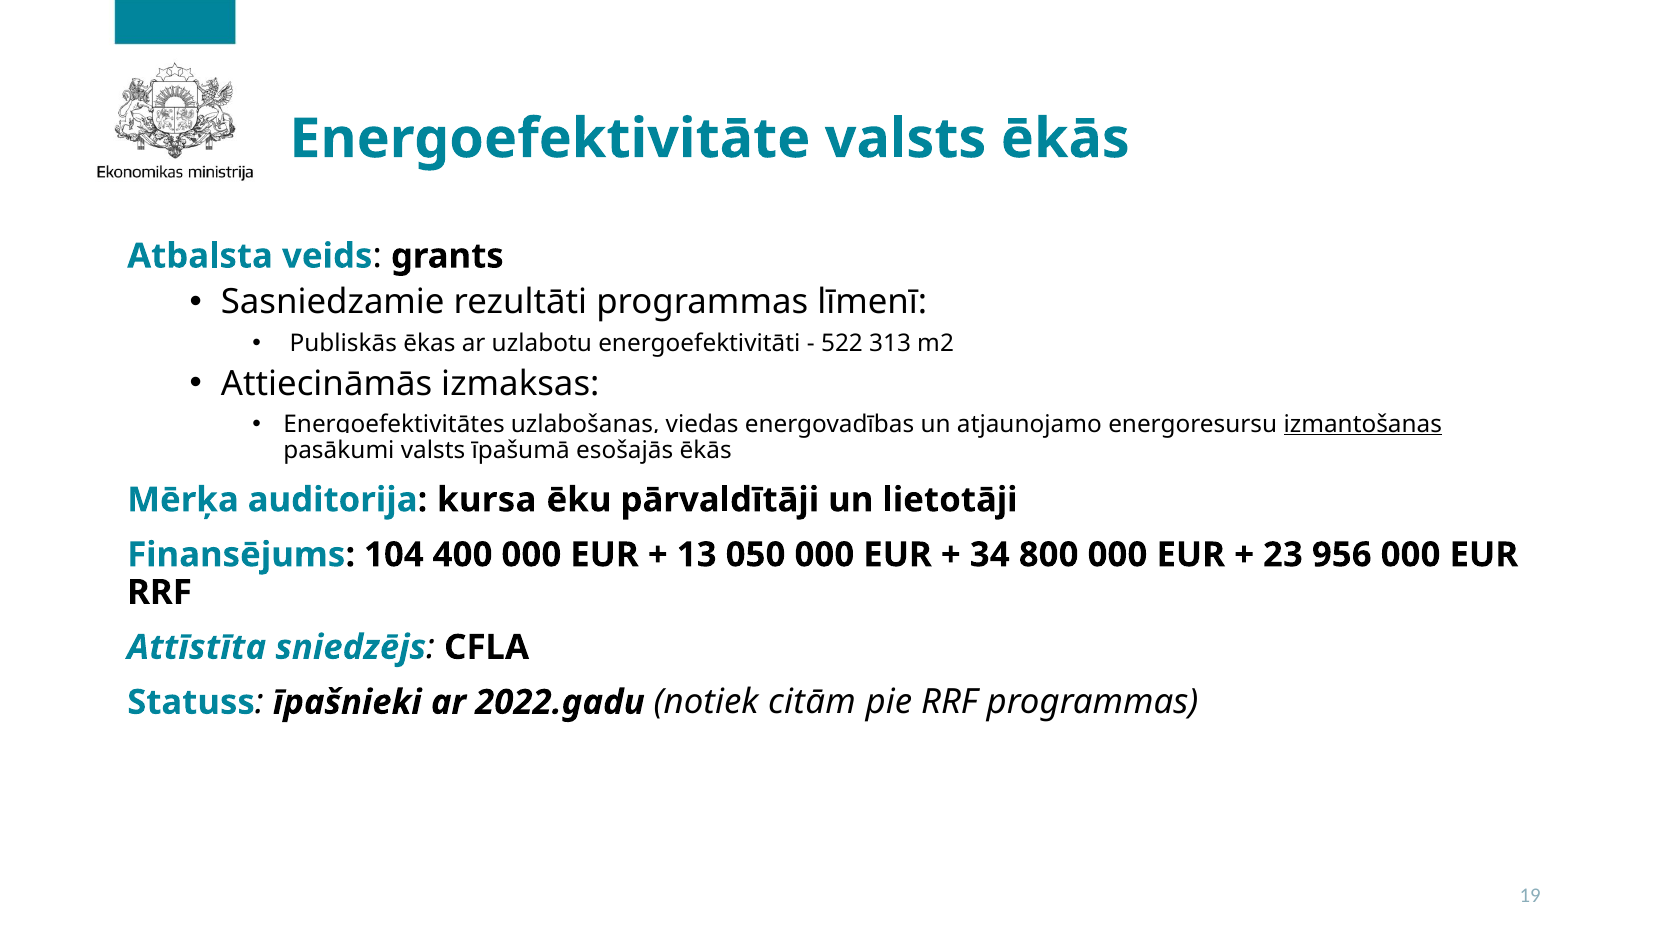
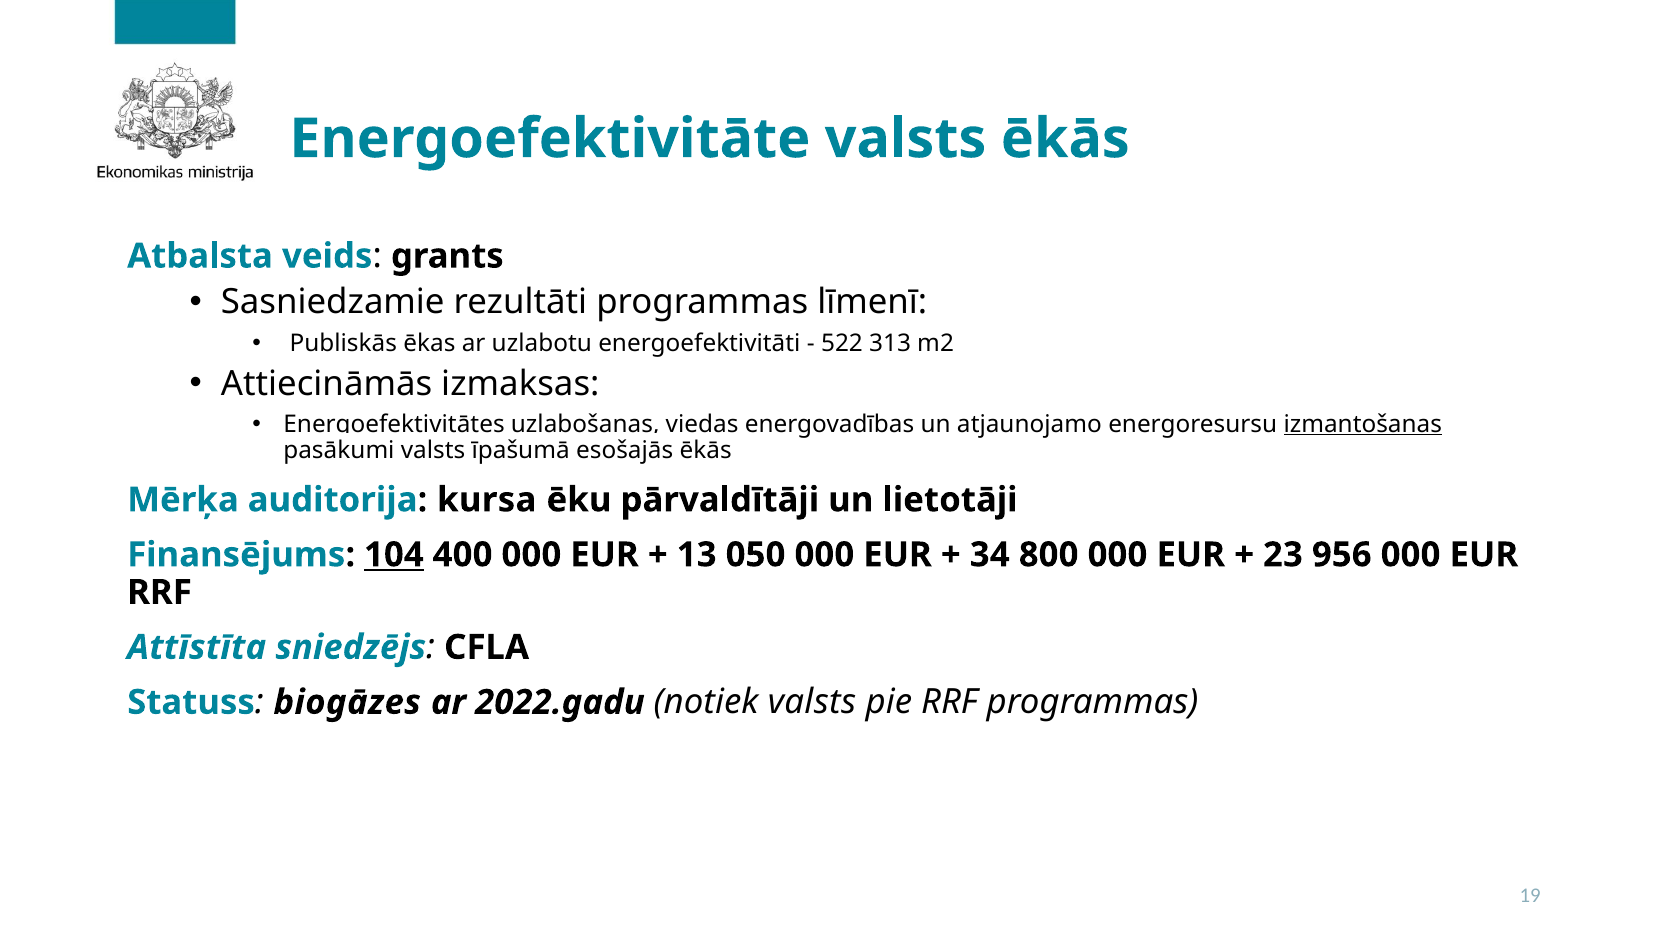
104 underline: none -> present
īpašnieki: īpašnieki -> biogāzes
notiek citām: citām -> valsts
